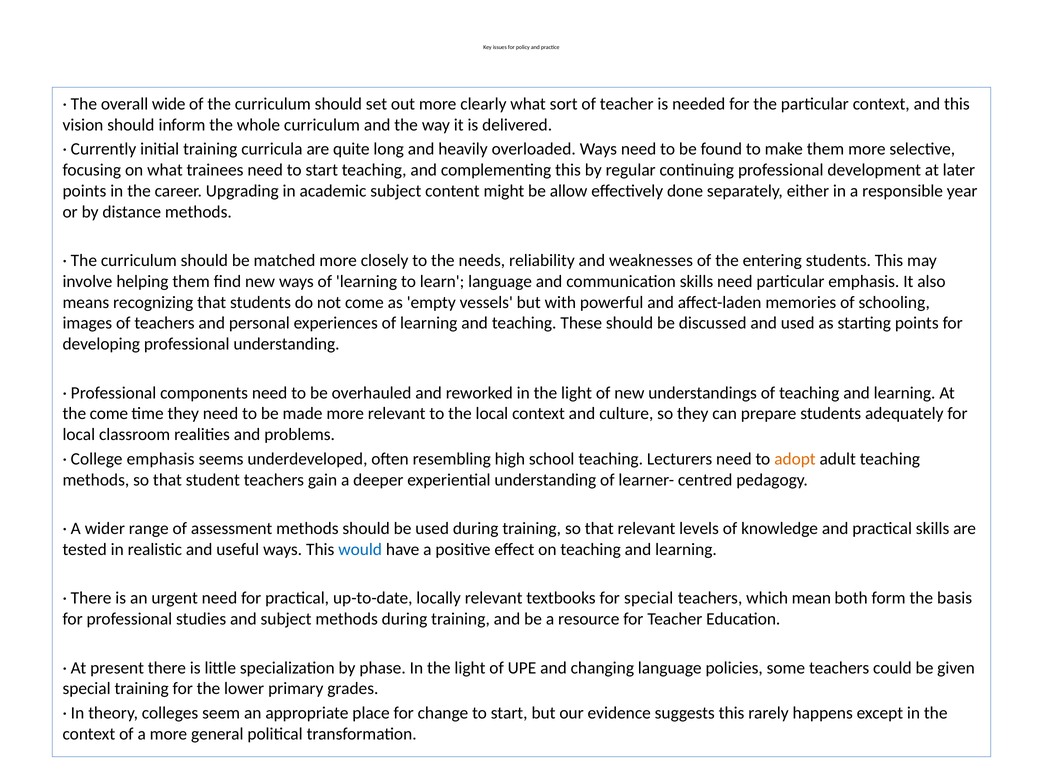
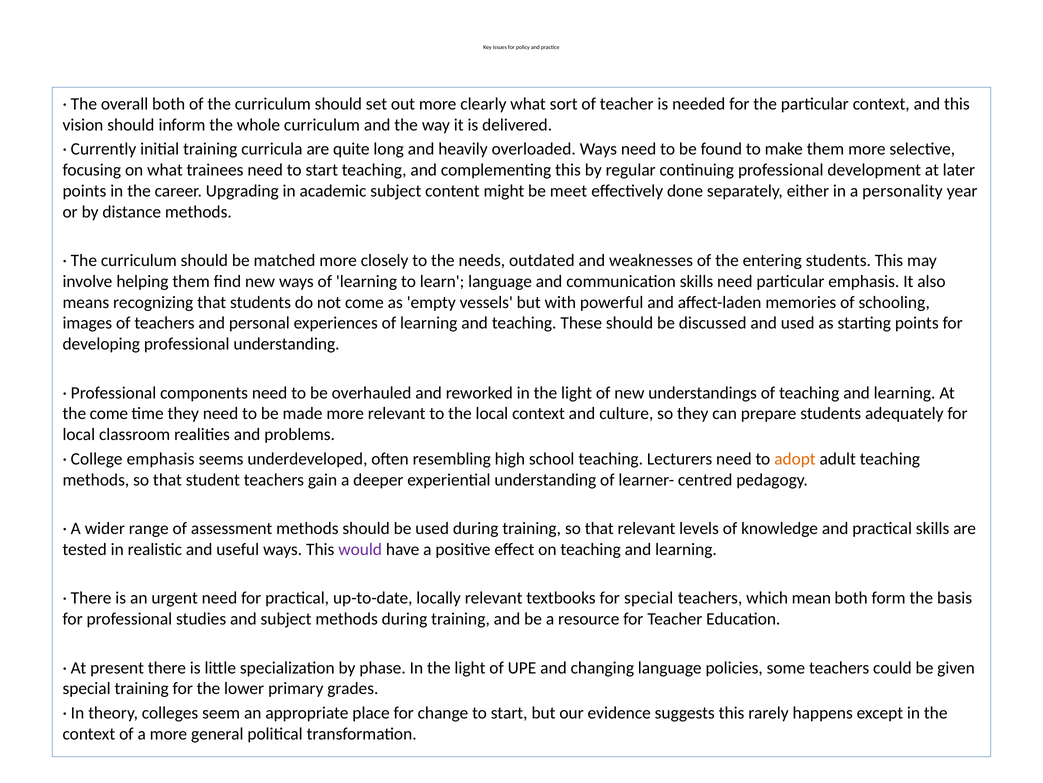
overall wide: wide -> both
allow: allow -> meet
responsible: responsible -> personality
reliability: reliability -> outdated
would colour: blue -> purple
